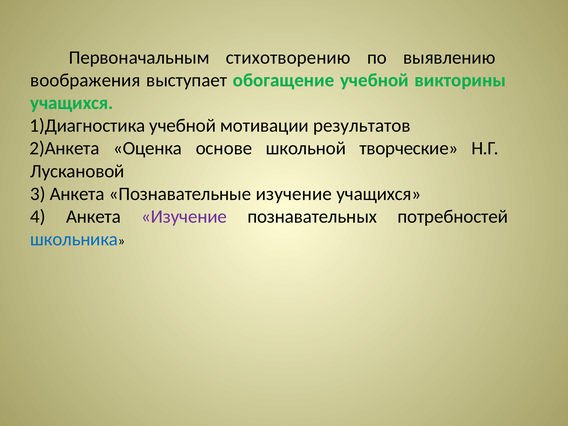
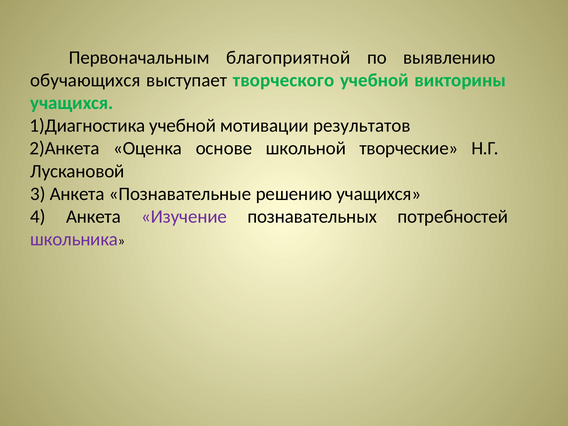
стихотворению: стихотворению -> благоприятной
воображения: воображения -> обучающихся
обогащение: обогащение -> творческого
Познавательные изучение: изучение -> решению
школьника colour: blue -> purple
